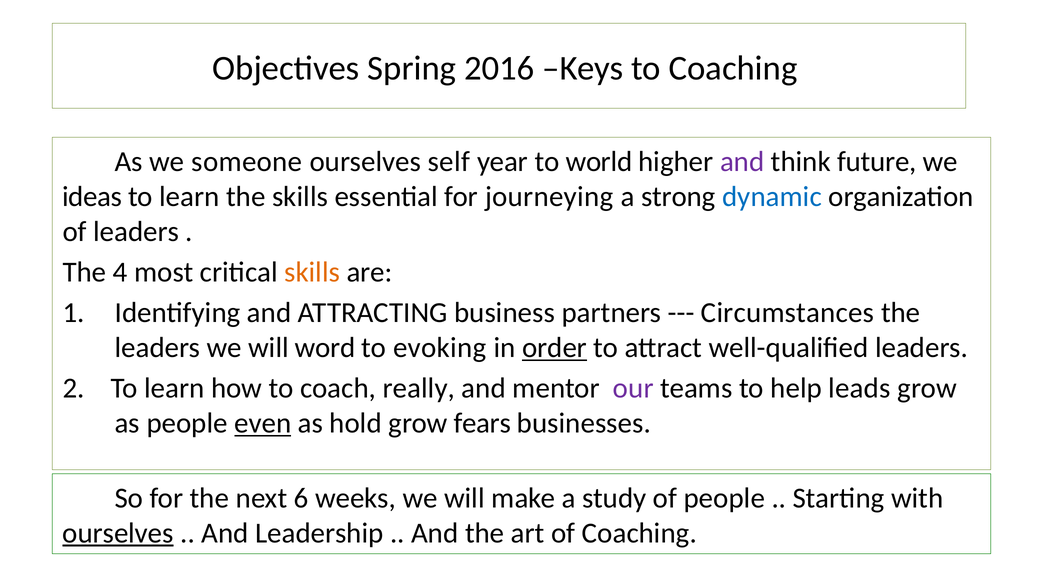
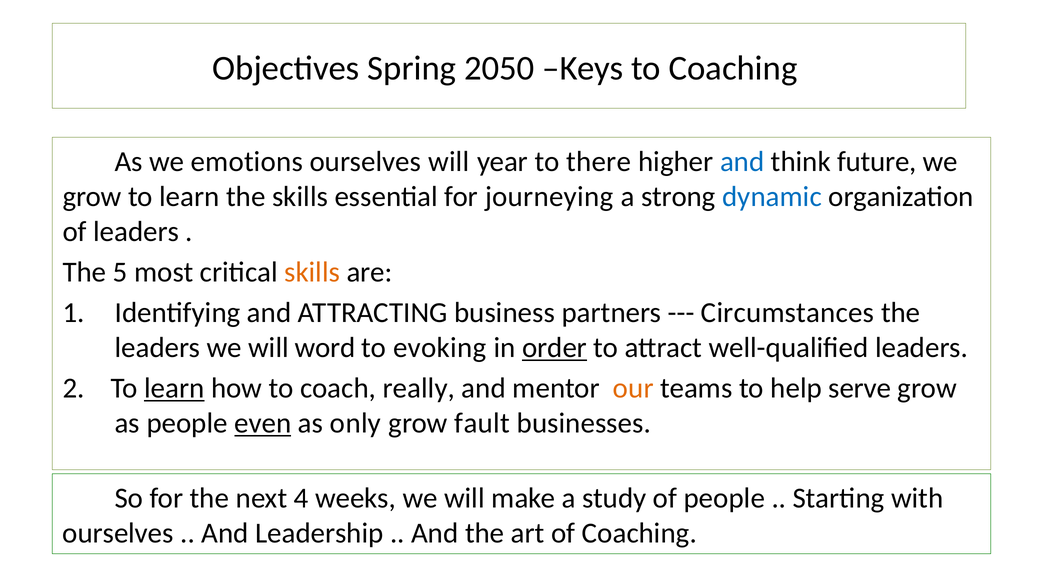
2016: 2016 -> 2050
someone: someone -> emotions
ourselves self: self -> will
world: world -> there
and at (742, 162) colour: purple -> blue
ideas at (92, 197): ideas -> grow
4: 4 -> 5
learn at (174, 388) underline: none -> present
our colour: purple -> orange
leads: leads -> serve
hold: hold -> only
fears: fears -> fault
6: 6 -> 4
ourselves at (118, 533) underline: present -> none
